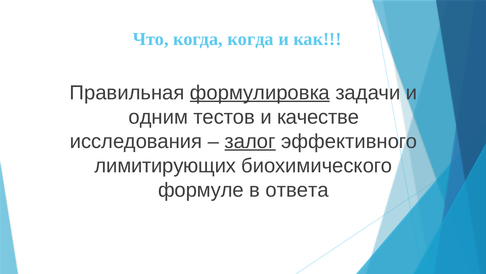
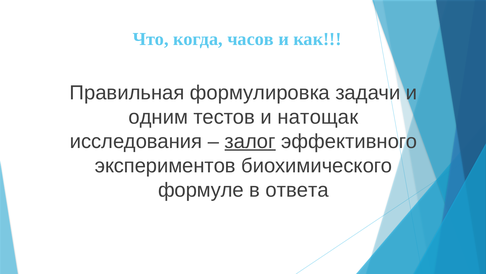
когда когда: когда -> часов
формулировка underline: present -> none
качестве: качестве -> натощак
лимитирующих: лимитирующих -> экспериментов
